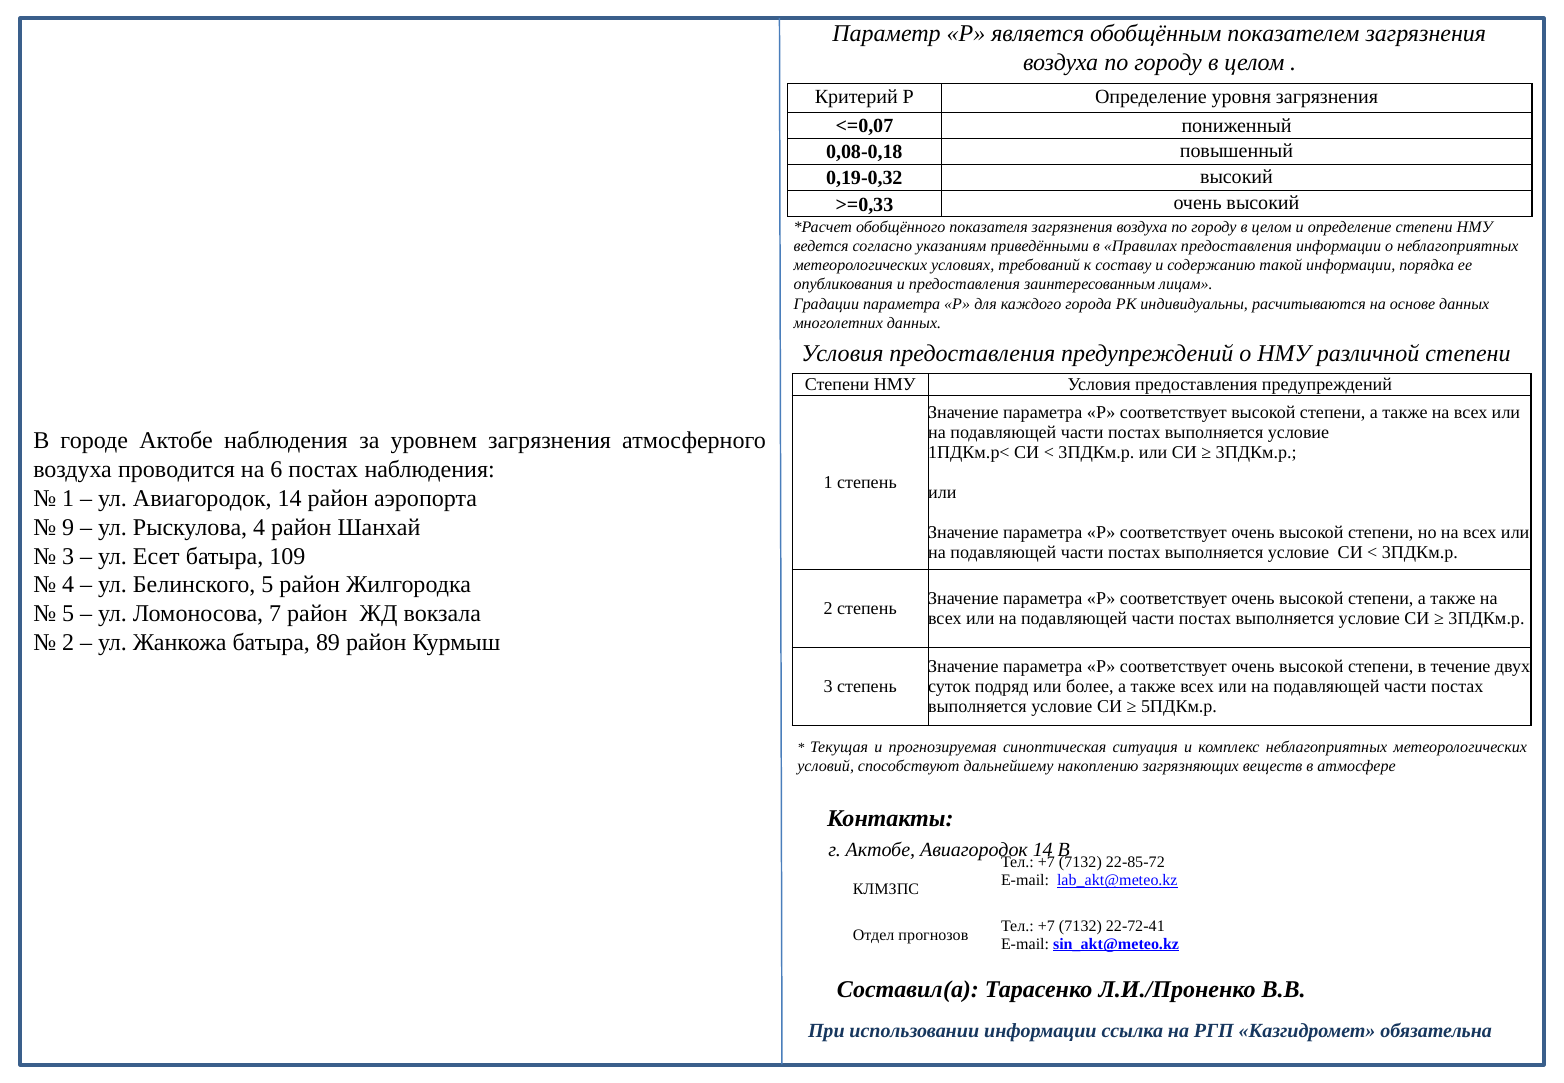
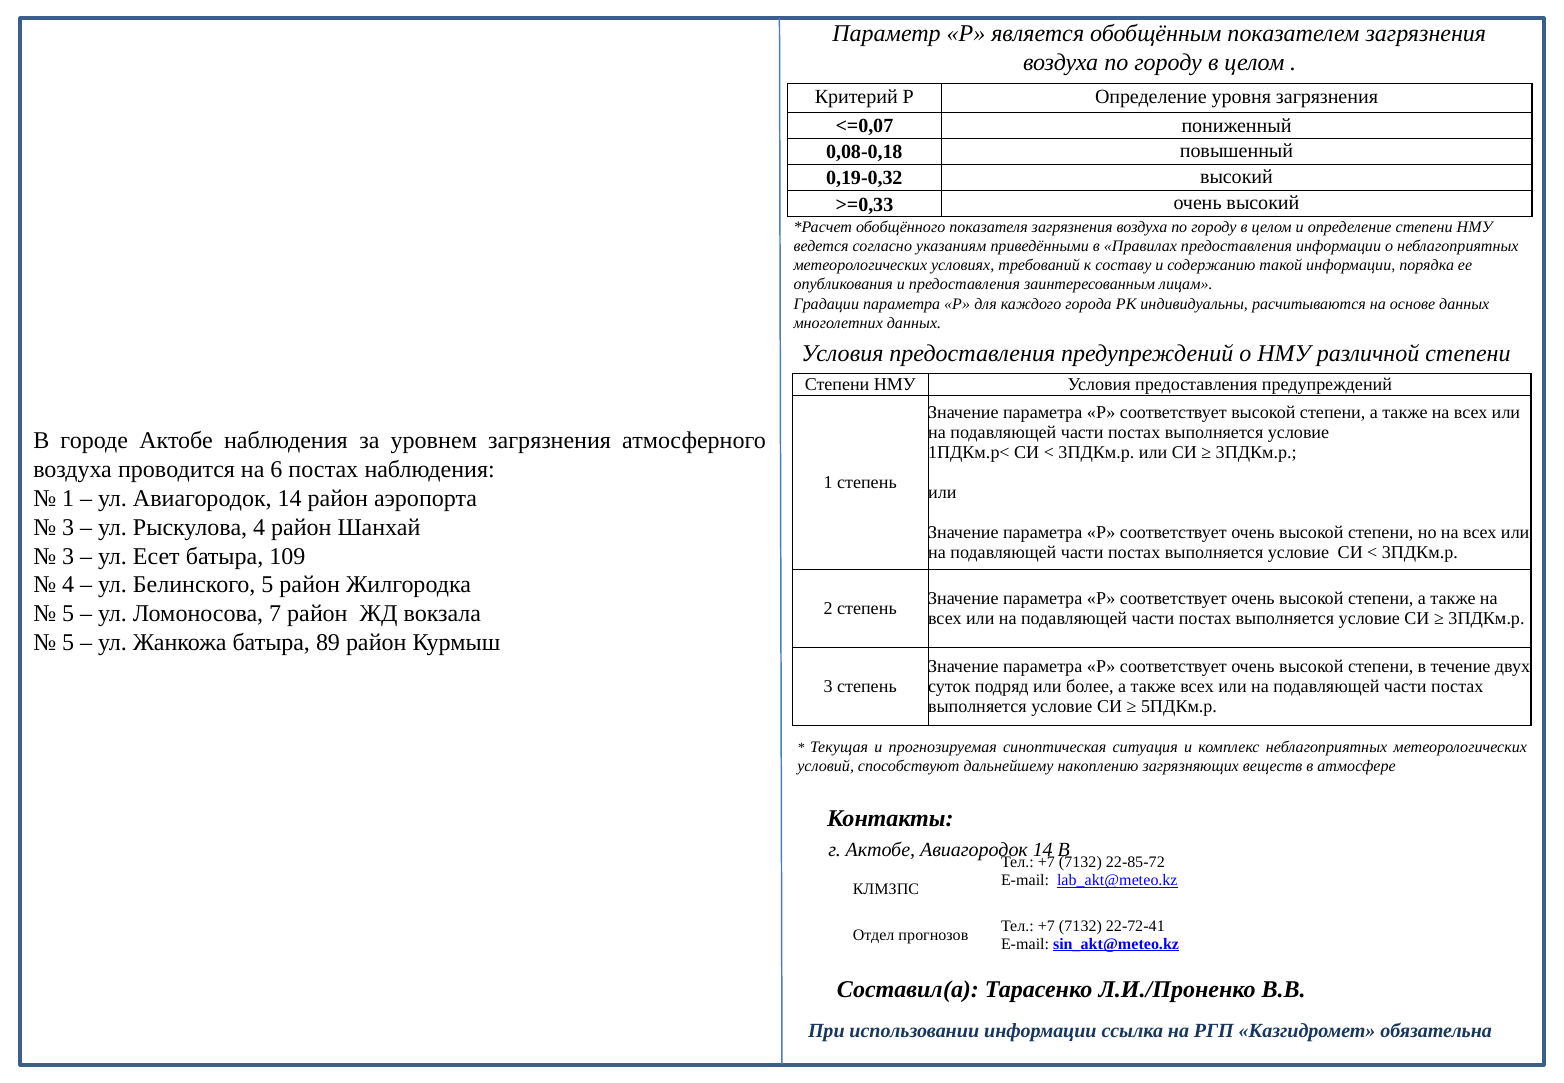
9 at (68, 527): 9 -> 3
2 at (68, 643): 2 -> 5
